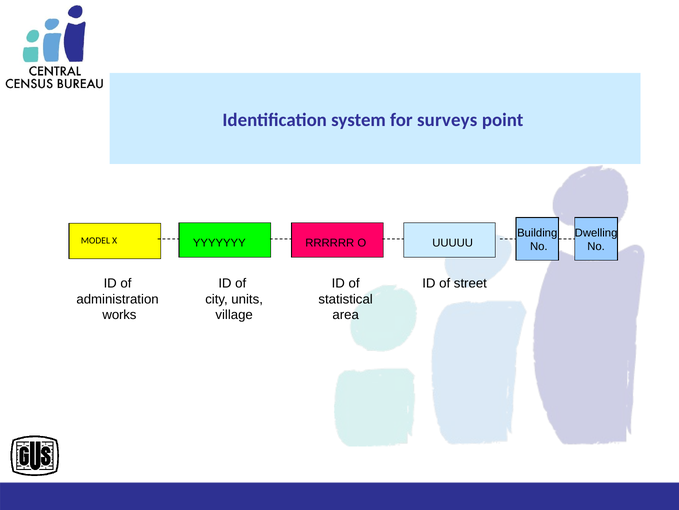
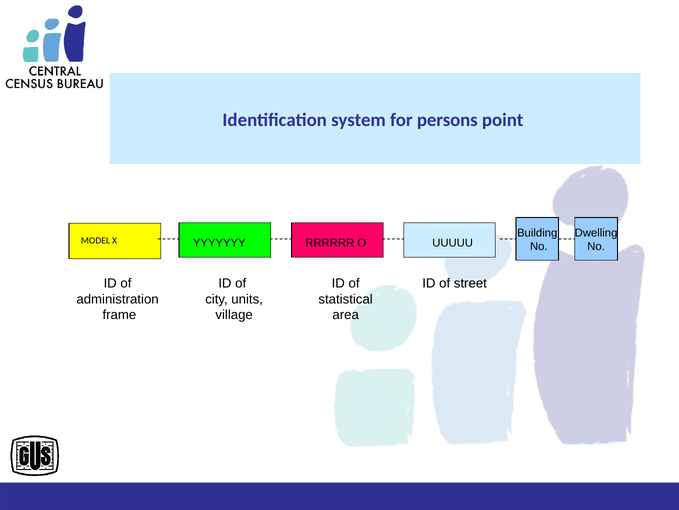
surveys: surveys -> persons
works: works -> frame
